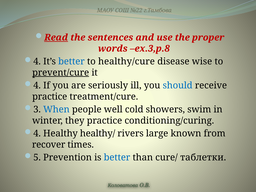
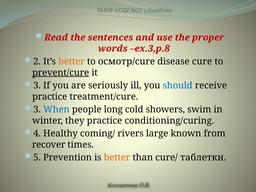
Read underline: present -> none
4 at (37, 61): 4 -> 2
better at (71, 61) colour: blue -> orange
healthy/cure: healthy/cure -> осмотр/cure
wise: wise -> cure
4 at (37, 85): 4 -> 3
well: well -> long
healthy/: healthy/ -> coming/
better at (117, 158) colour: blue -> orange
